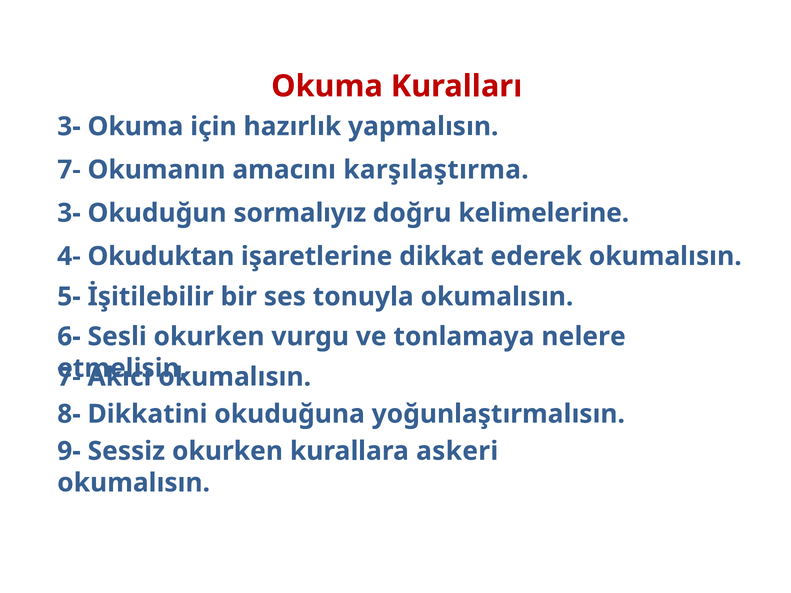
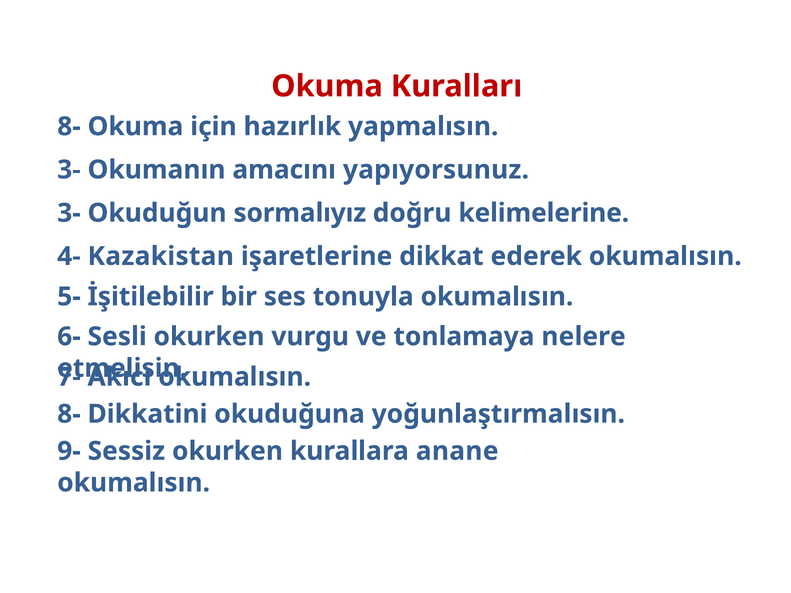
3- at (69, 127): 3- -> 8-
7- at (69, 170): 7- -> 3-
karşılaştırma: karşılaştırma -> yapıyorsunuz
Okuduktan: Okuduktan -> Kazakistan
askeri: askeri -> anane
